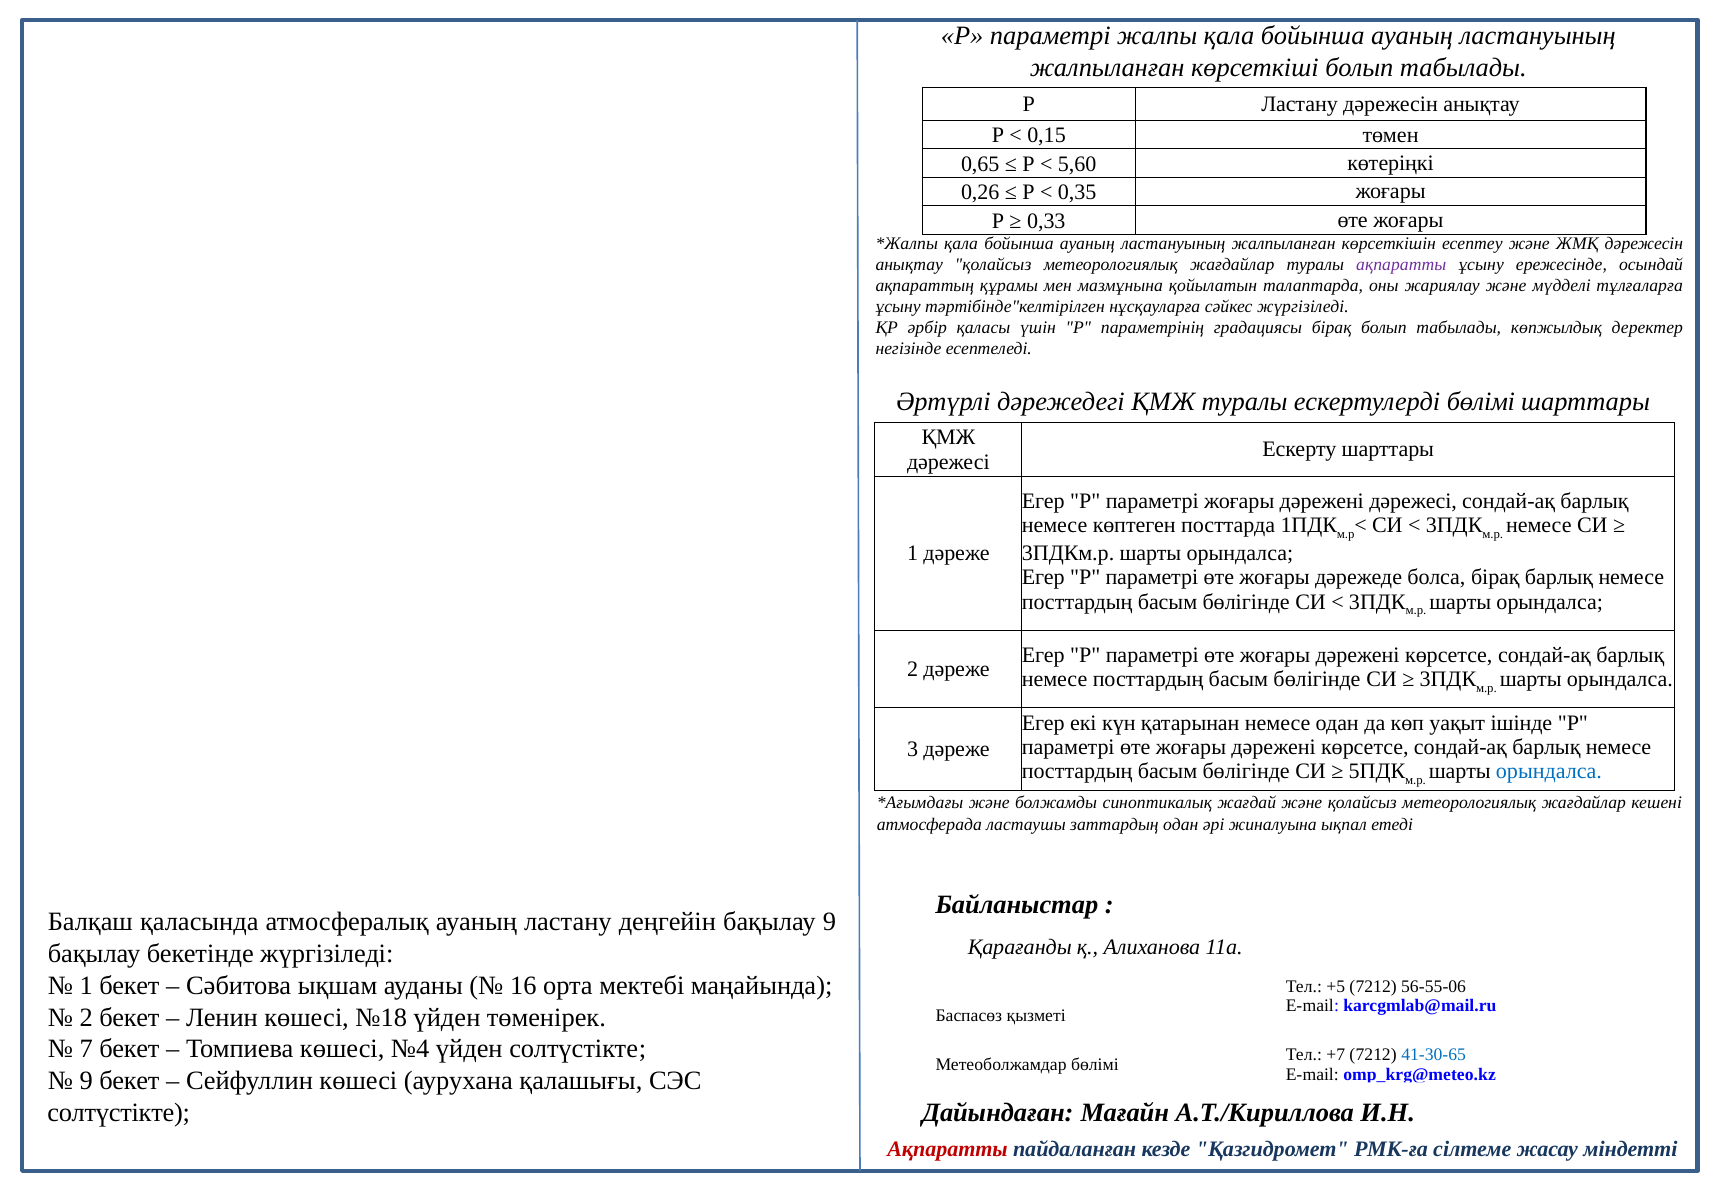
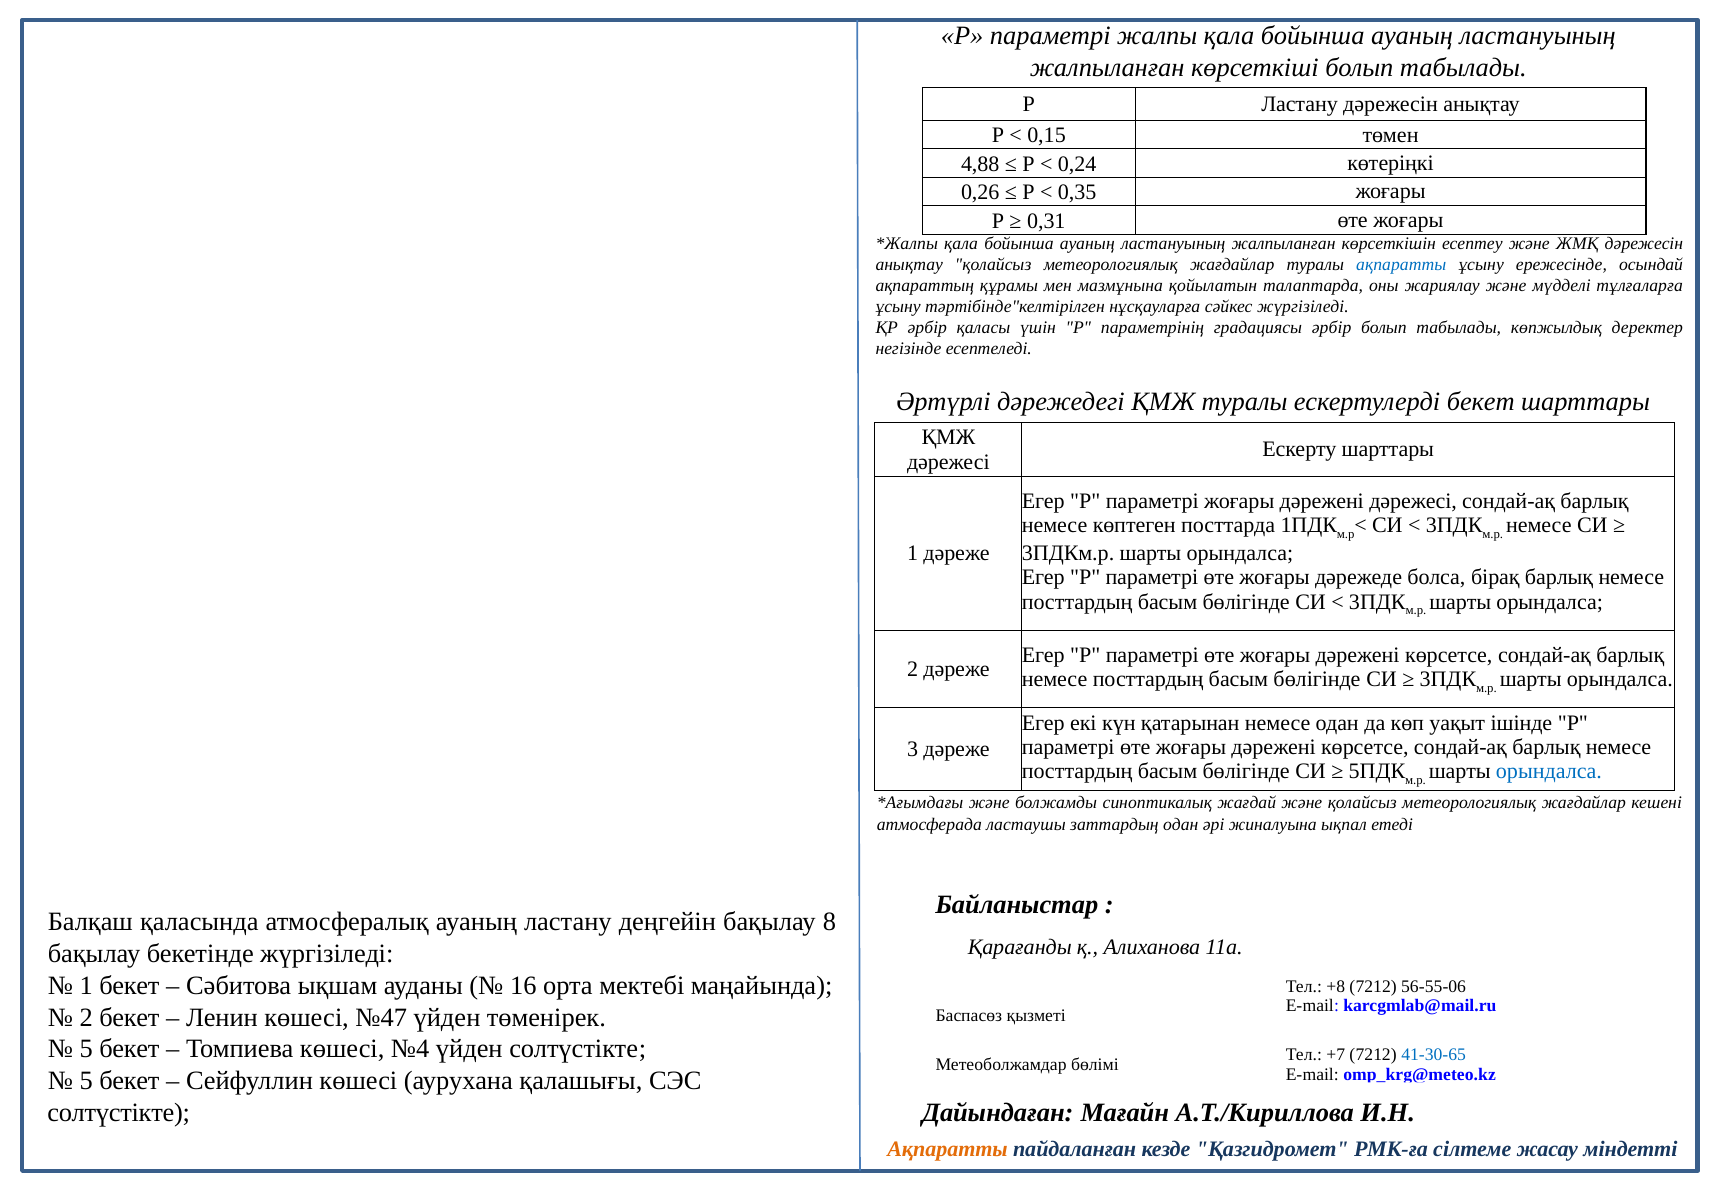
0,65: 0,65 -> 4,88
5,60: 5,60 -> 0,24
0,33: 0,33 -> 0,31
ақпаратты at (1401, 264) colour: purple -> blue
градациясы бірақ: бірақ -> әрбір
ескертулерді бөлімі: бөлімі -> бекет
бақылау 9: 9 -> 8
+5: +5 -> +8
№18: №18 -> №47
7 at (86, 1049): 7 -> 5
9 at (86, 1081): 9 -> 5
Ақпаратты at (948, 1149) colour: red -> orange
